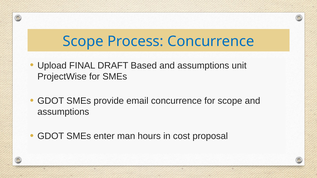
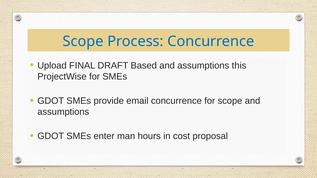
unit: unit -> this
